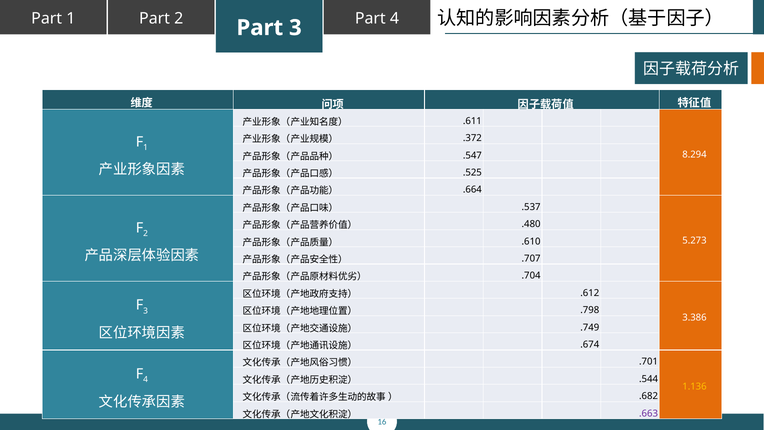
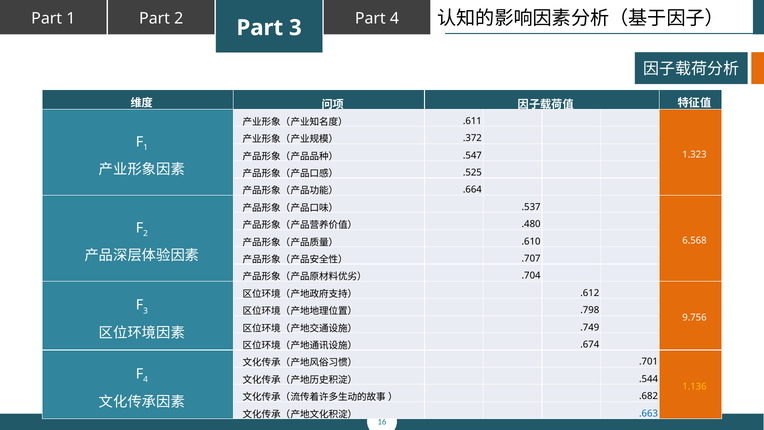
8.294: 8.294 -> 1.323
5.273: 5.273 -> 6.568
3.386: 3.386 -> 9.756
.663 colour: purple -> blue
